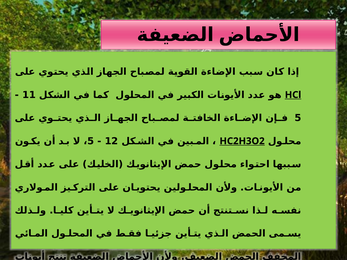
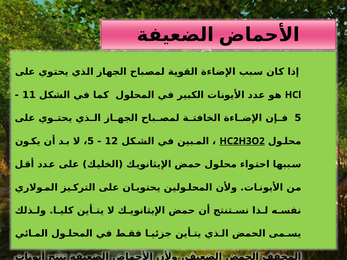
HCl underline: present -> none
